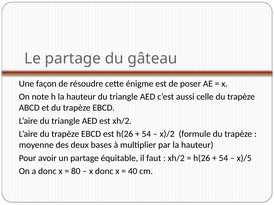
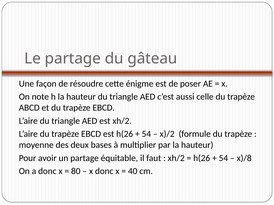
x)/5: x)/5 -> x)/8
